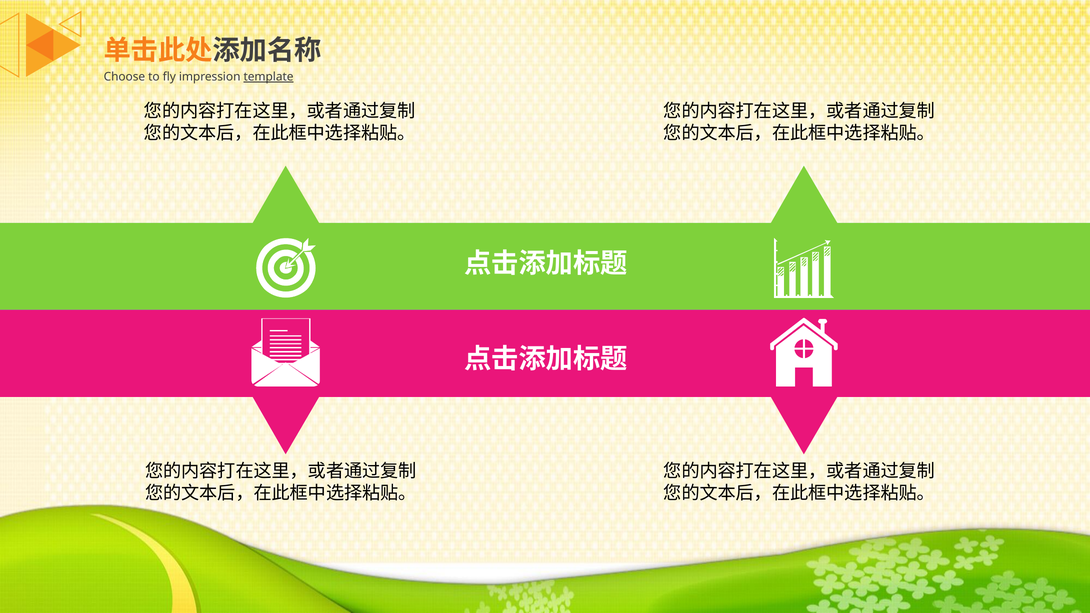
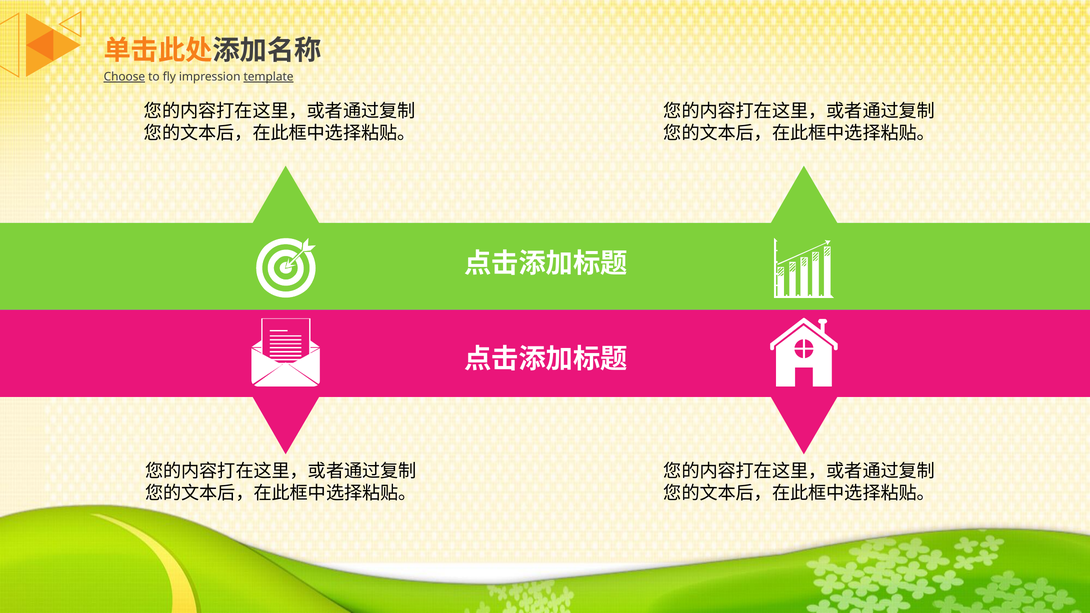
Choose underline: none -> present
